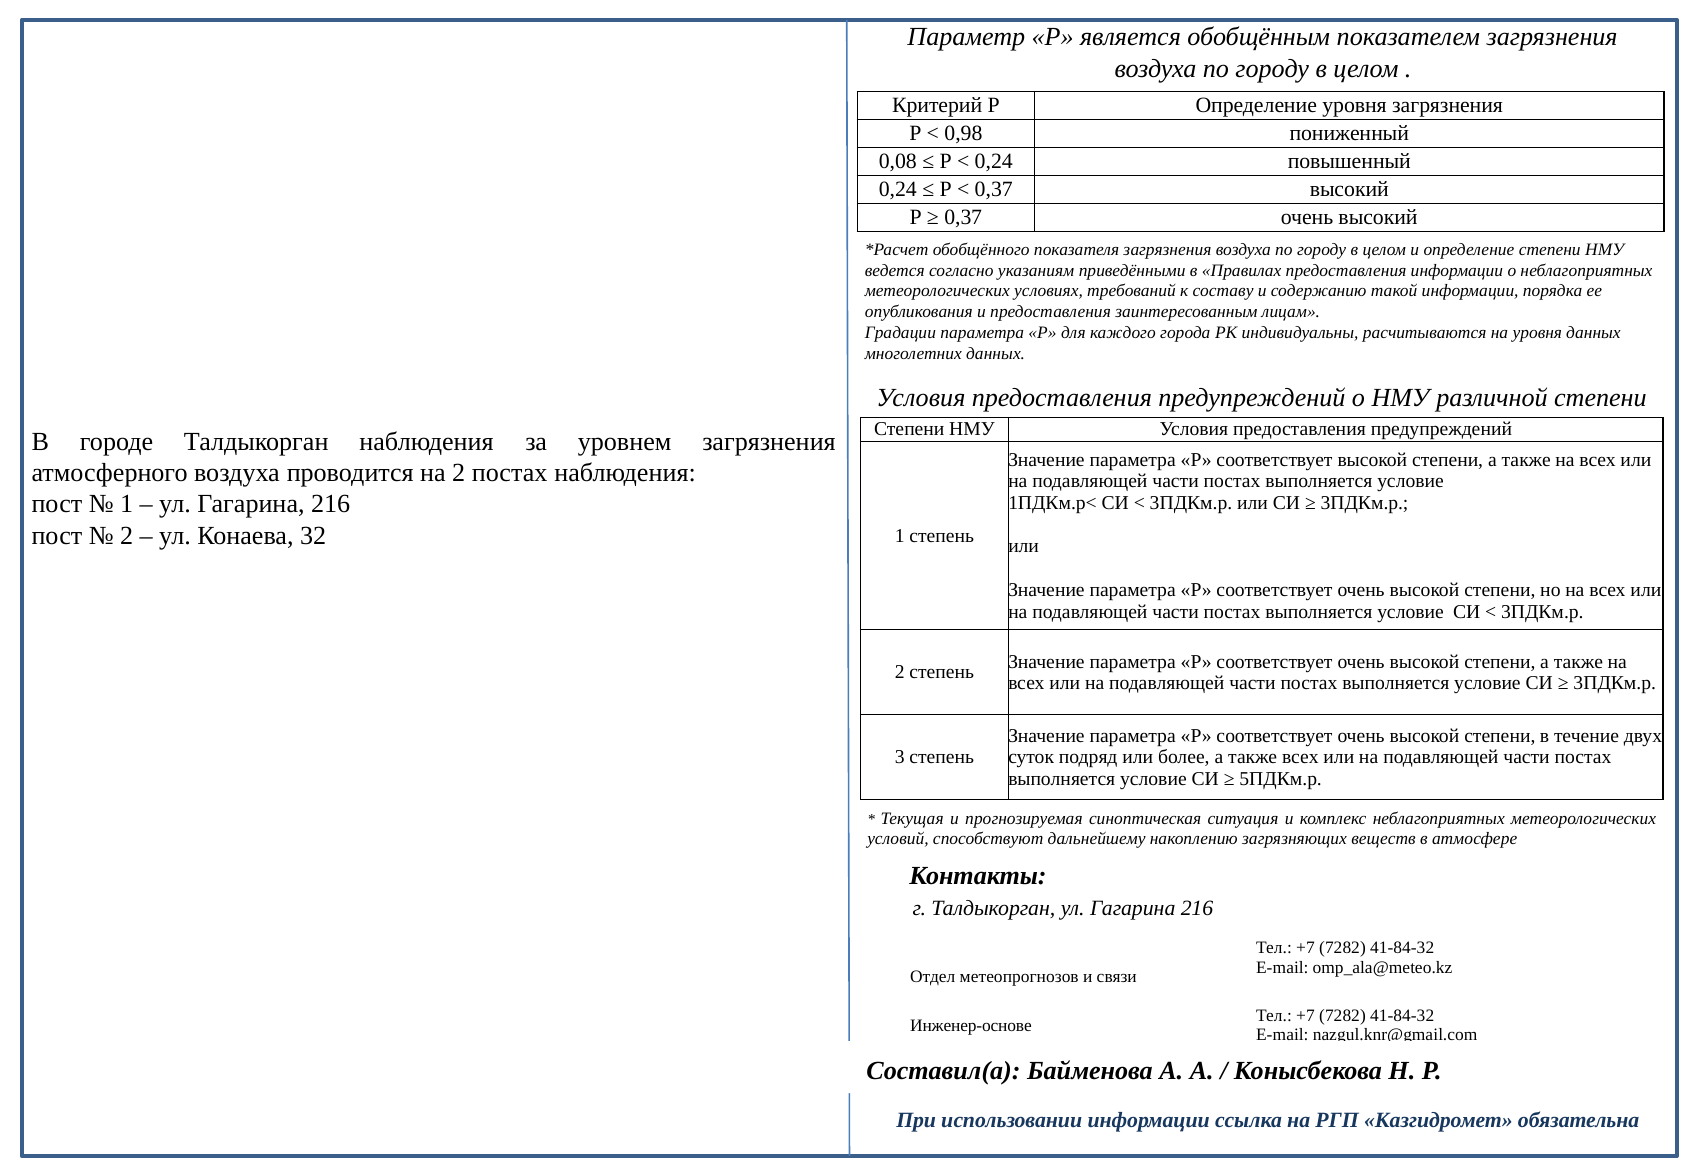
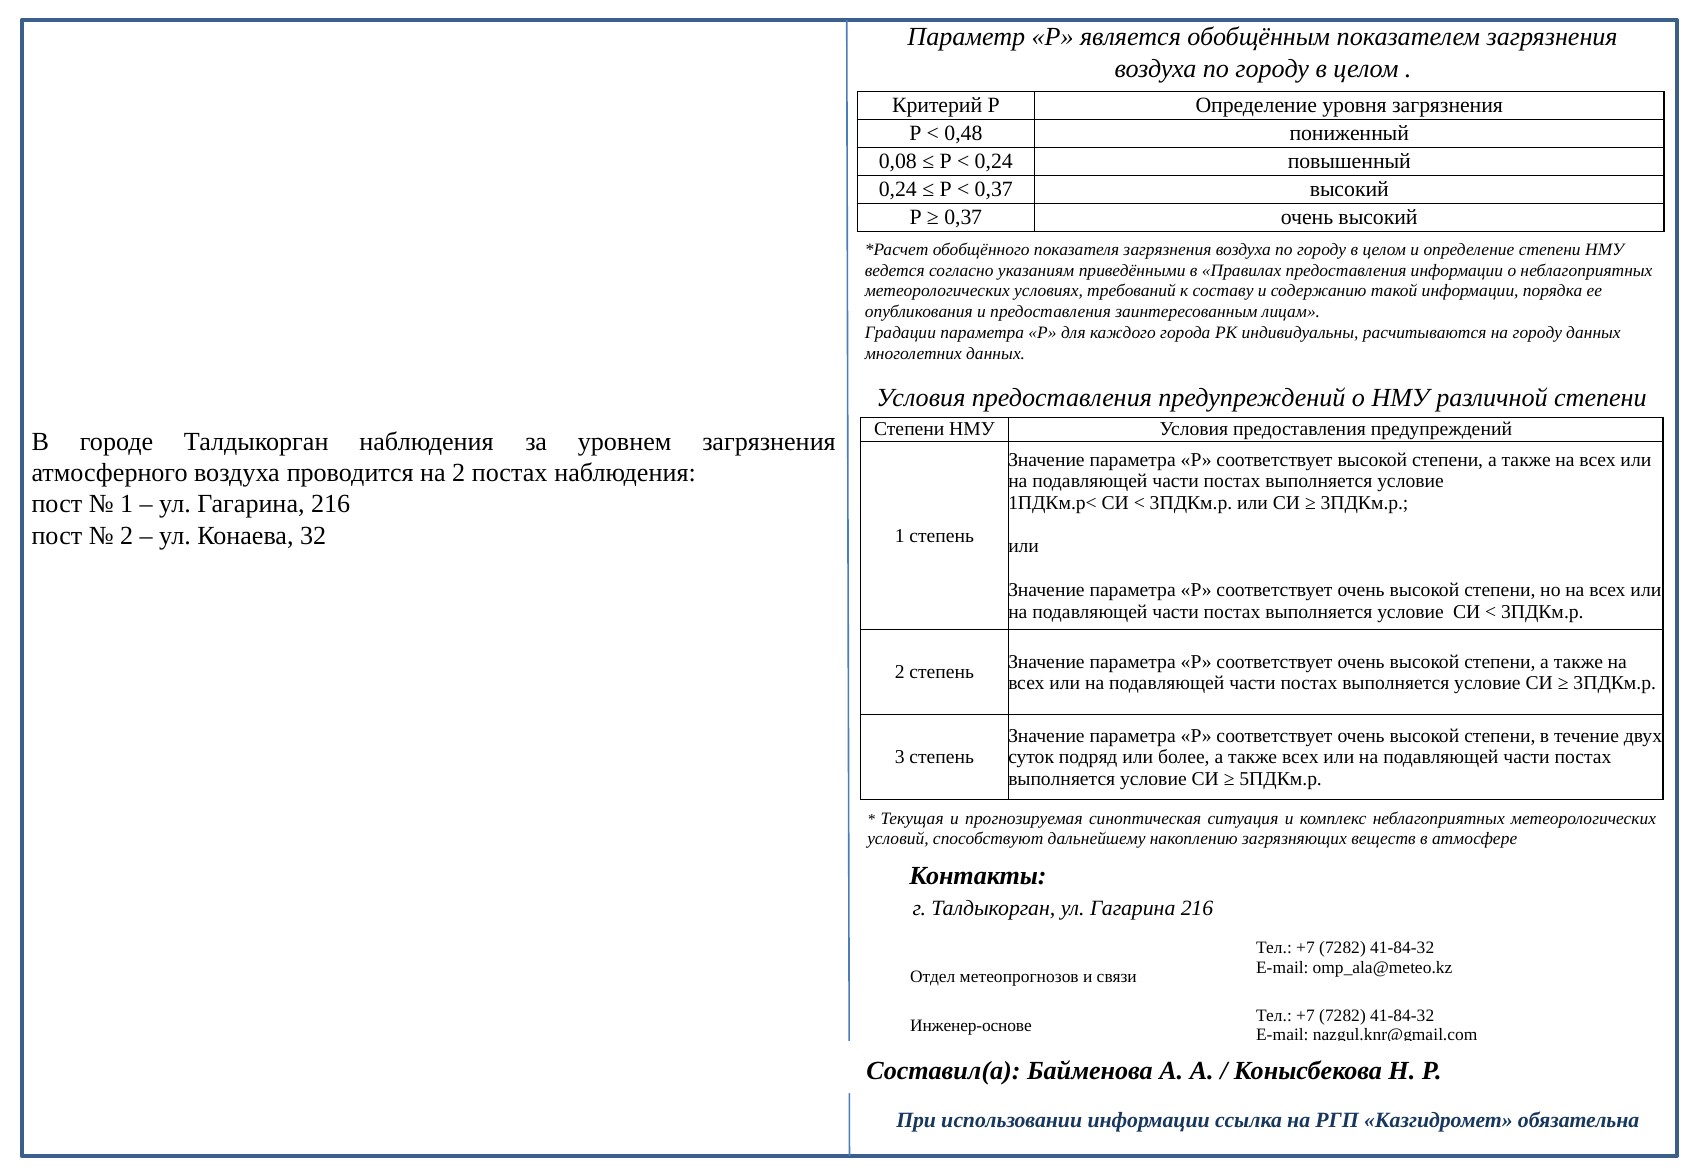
0,98: 0,98 -> 0,48
на уровня: уровня -> городу
